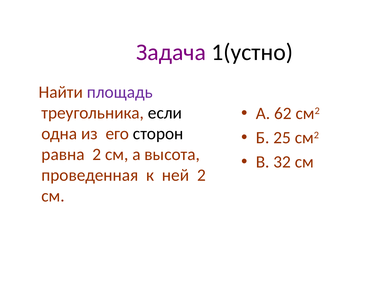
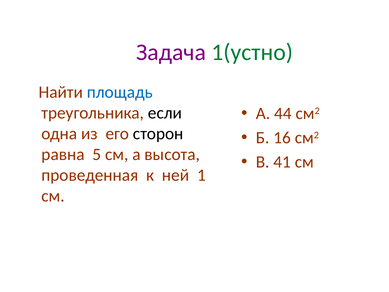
1(устно colour: black -> green
площадь colour: purple -> blue
62: 62 -> 44
25: 25 -> 16
равна 2: 2 -> 5
32: 32 -> 41
ней 2: 2 -> 1
